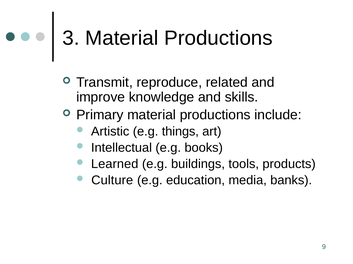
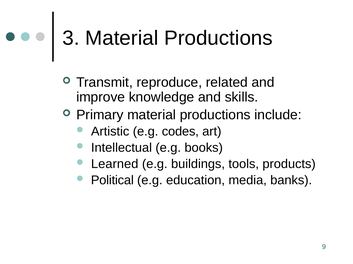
things: things -> codes
Culture: Culture -> Political
